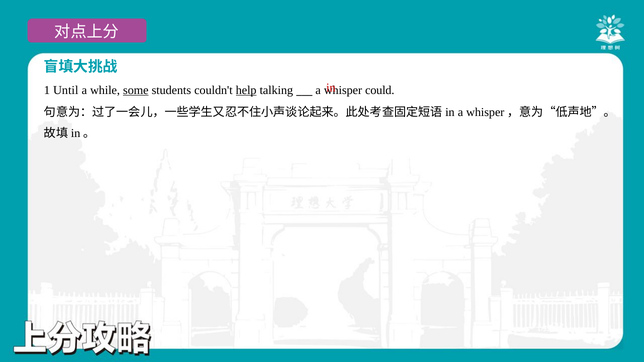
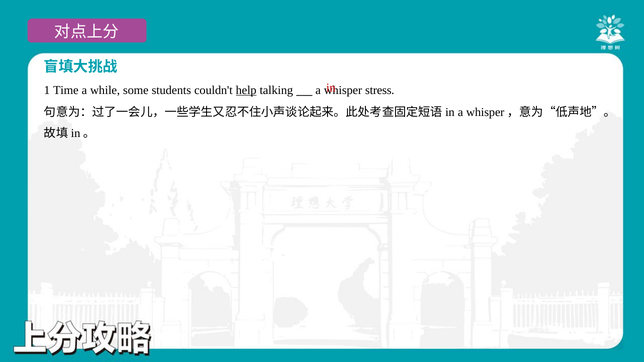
Until: Until -> Time
some underline: present -> none
could: could -> stress
